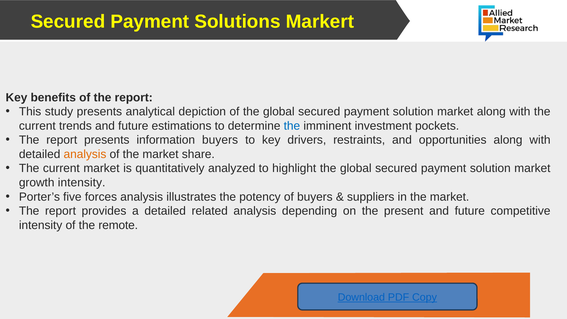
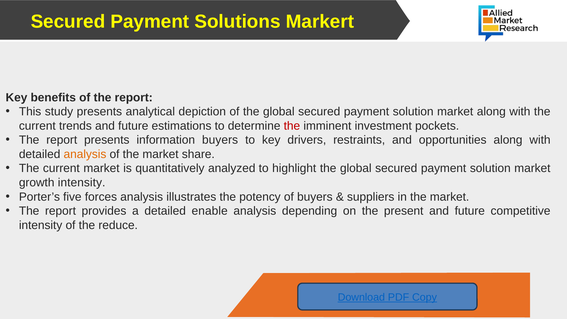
the at (292, 126) colour: blue -> red
related: related -> enable
remote: remote -> reduce
